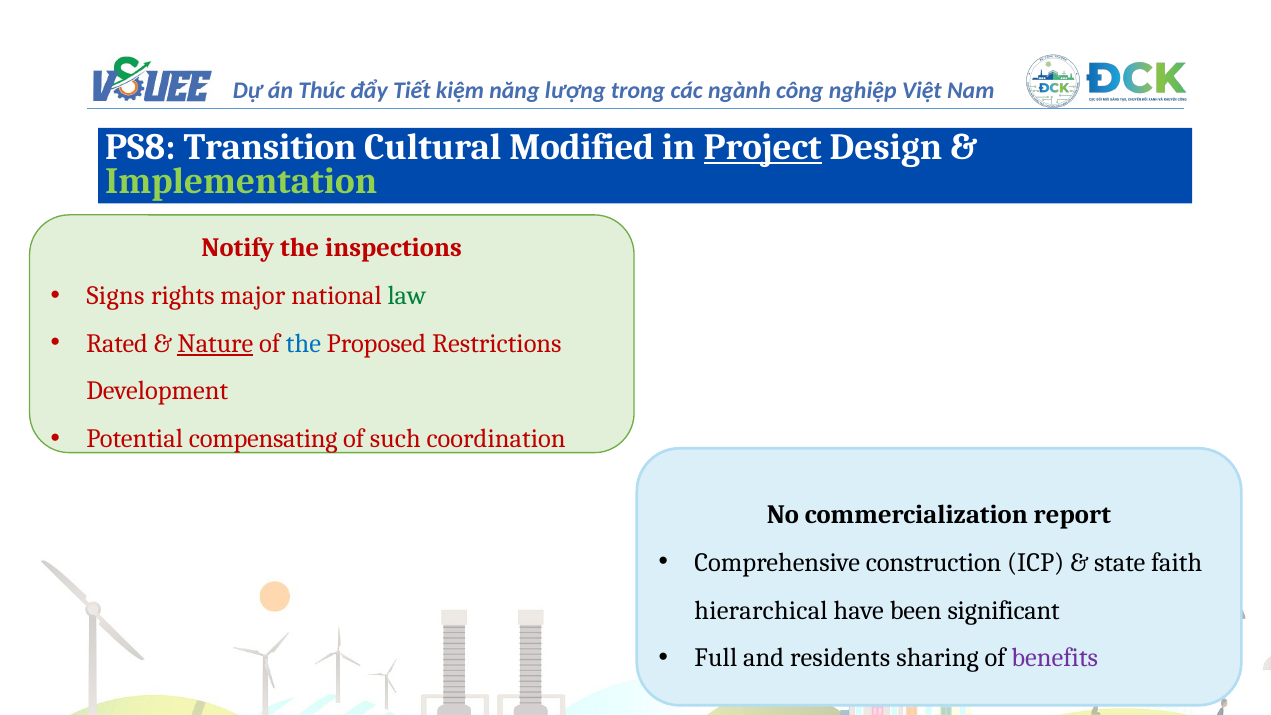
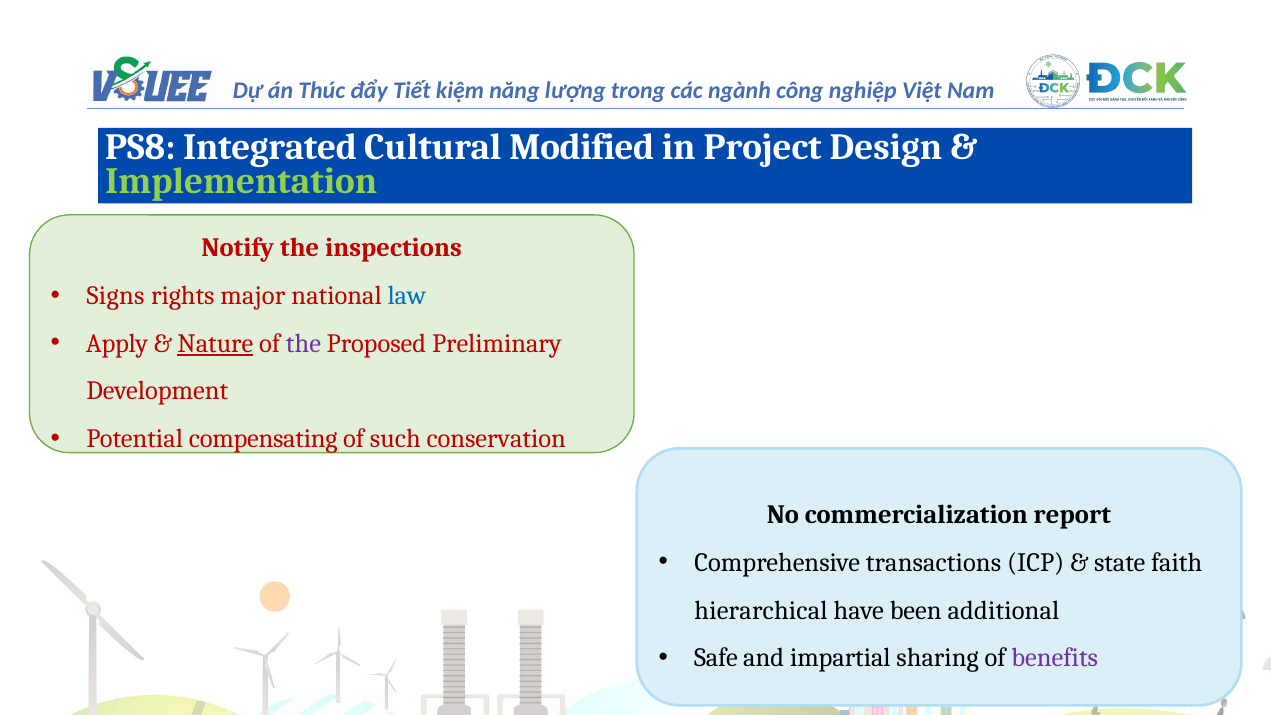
Transition: Transition -> Integrated
Project underline: present -> none
law colour: green -> blue
Rated: Rated -> Apply
the at (303, 344) colour: blue -> purple
Restrictions: Restrictions -> Preliminary
coordination: coordination -> conservation
construction: construction -> transactions
significant: significant -> additional
Full: Full -> Safe
residents: residents -> impartial
